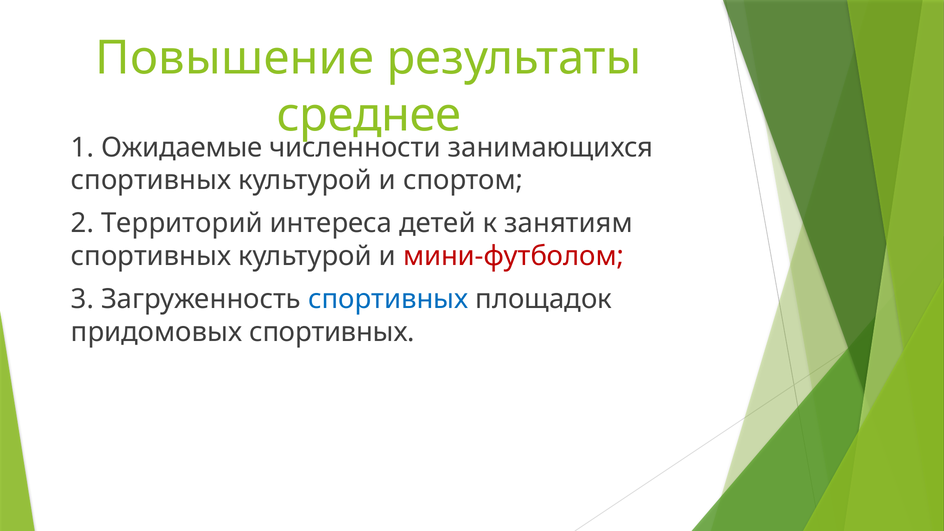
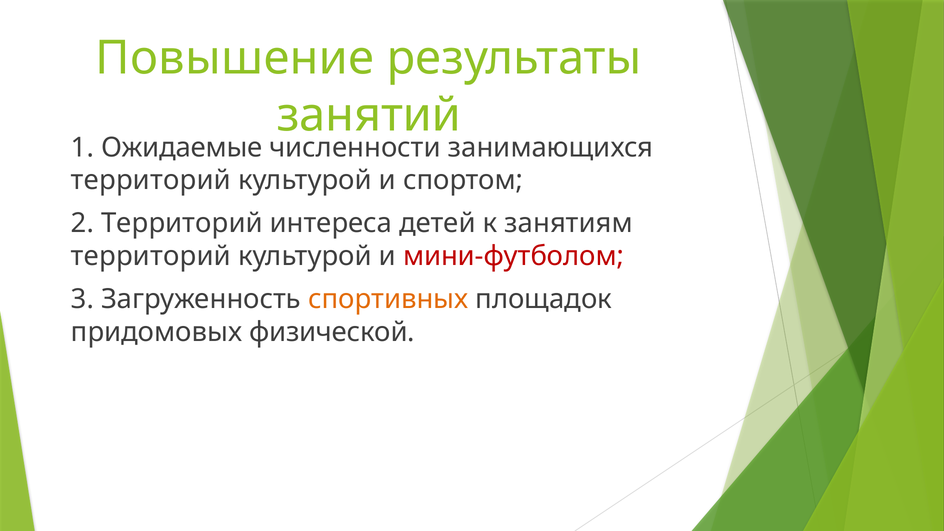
среднее: среднее -> занятий
спортивных at (151, 180): спортивных -> территорий
спортивных at (151, 256): спортивных -> территорий
спортивных at (388, 299) colour: blue -> orange
придомовых спортивных: спортивных -> физической
